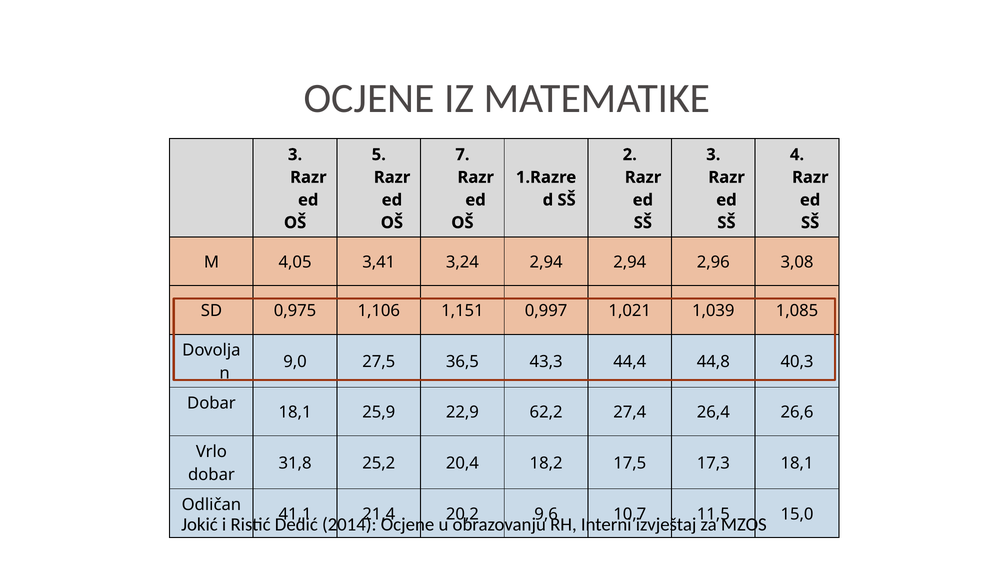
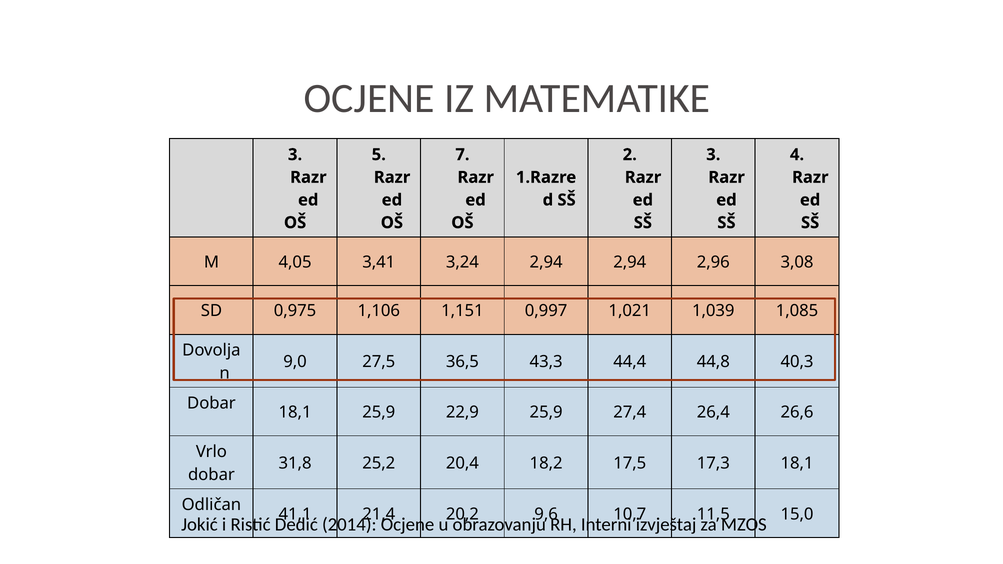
22,9 62,2: 62,2 -> 25,9
